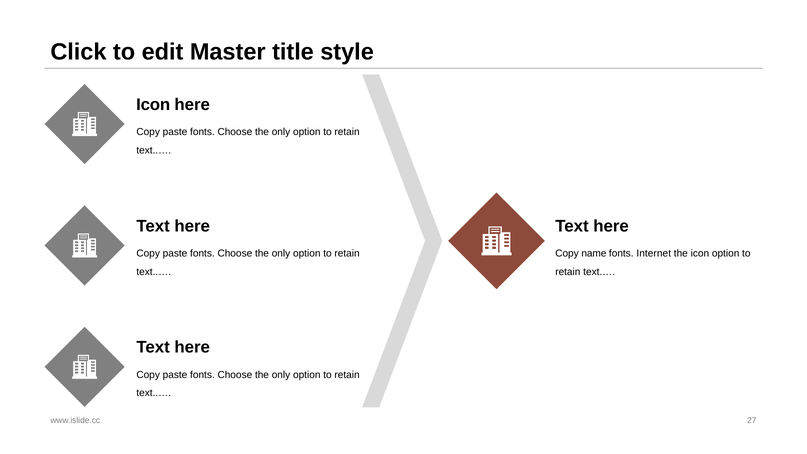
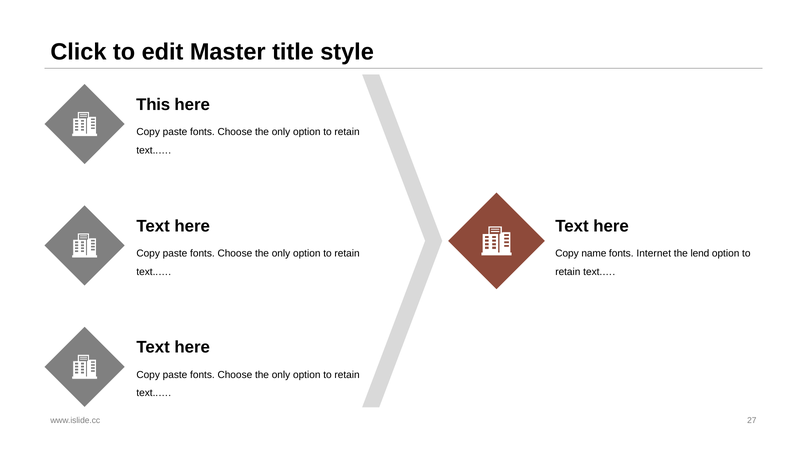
Icon at (153, 105): Icon -> This
the icon: icon -> lend
